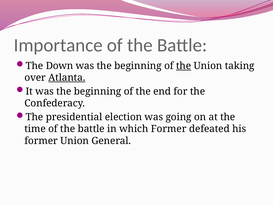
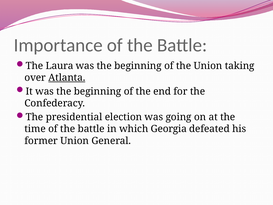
Down: Down -> Laura
the at (184, 66) underline: present -> none
which Former: Former -> Georgia
